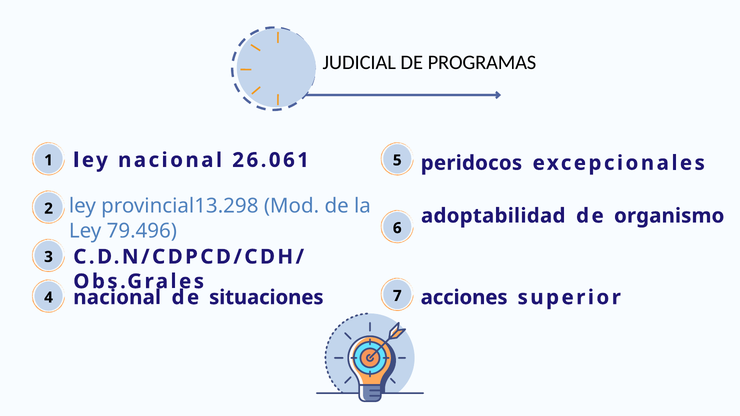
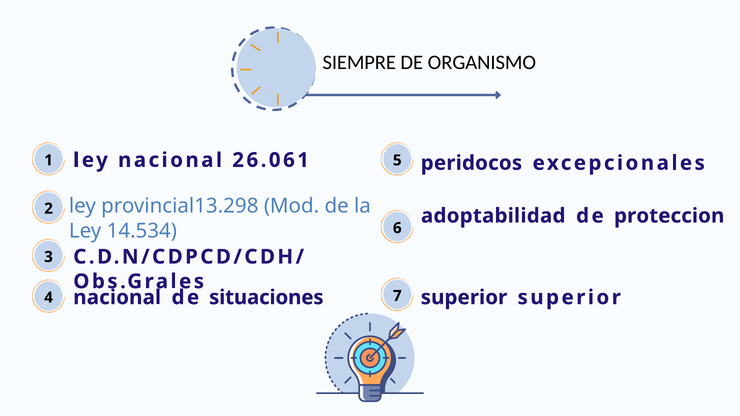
JUDICIAL: JUDICIAL -> SIEMPRE
PROGRAMAS: PROGRAMAS -> ORGANISMO
organismo: organismo -> proteccion
79.496: 79.496 -> 14.534
7 acciones: acciones -> superior
